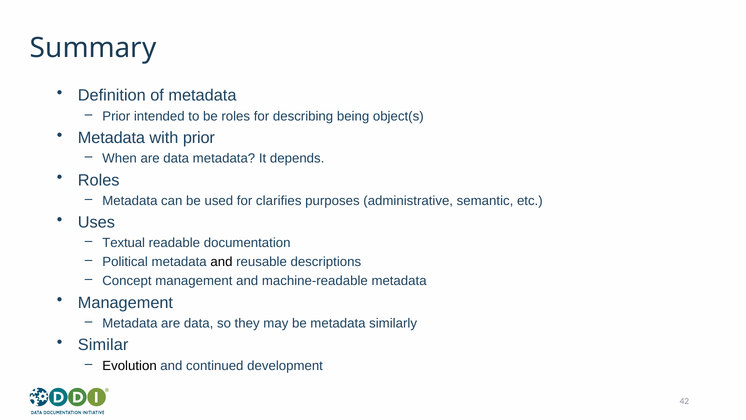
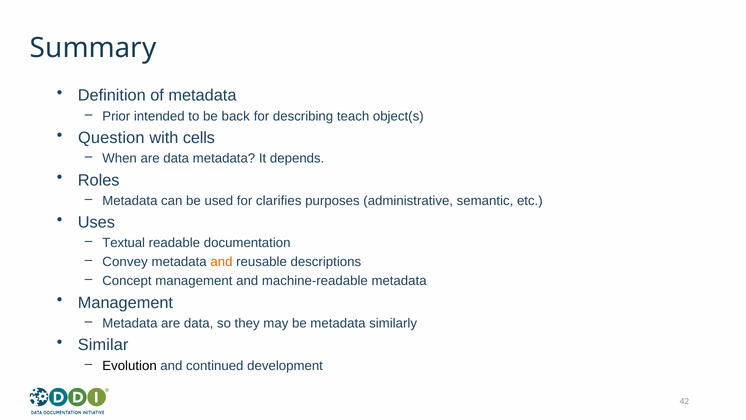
be roles: roles -> back
being: being -> teach
Metadata at (111, 138): Metadata -> Question
with prior: prior -> cells
Political: Political -> Convey
and at (221, 262) colour: black -> orange
